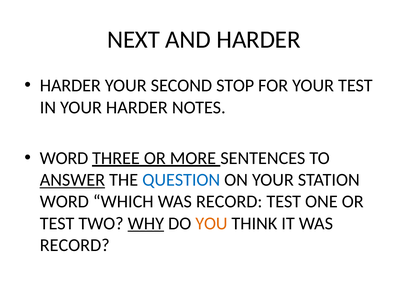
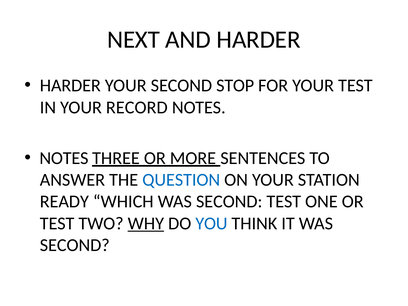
YOUR HARDER: HARDER -> RECORD
WORD at (64, 158): WORD -> NOTES
ANSWER underline: present -> none
WORD at (64, 202): WORD -> READY
WHICH WAS RECORD: RECORD -> SECOND
YOU colour: orange -> blue
RECORD at (75, 245): RECORD -> SECOND
